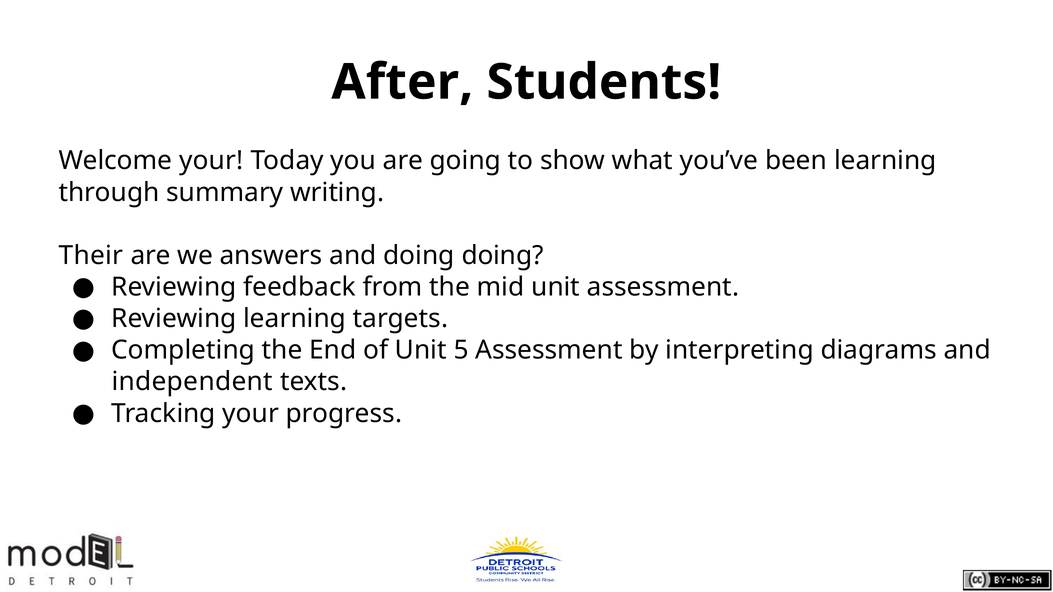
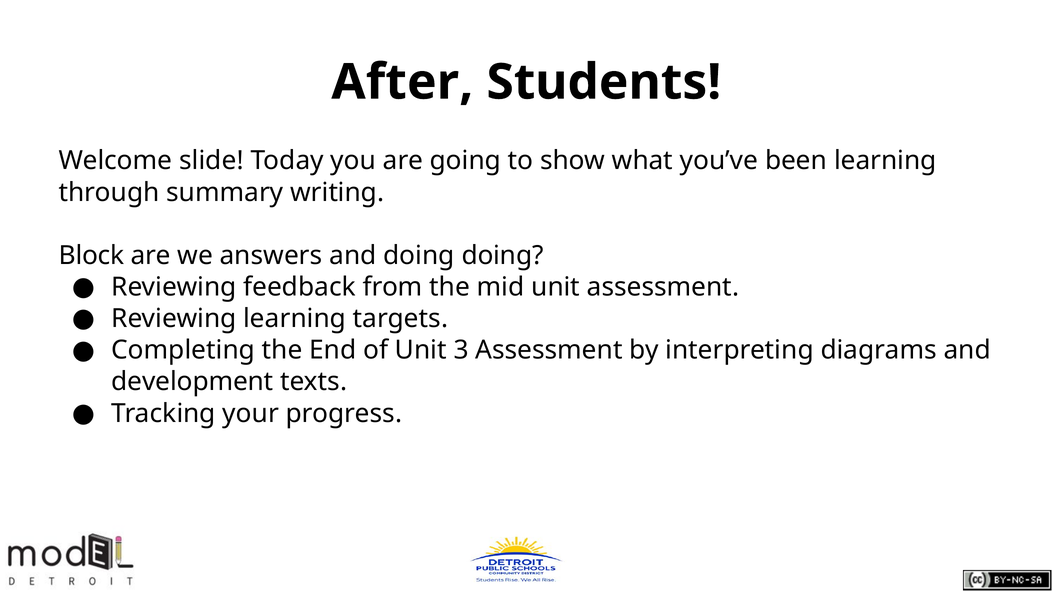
Welcome your: your -> slide
Their: Their -> Block
5: 5 -> 3
independent: independent -> development
